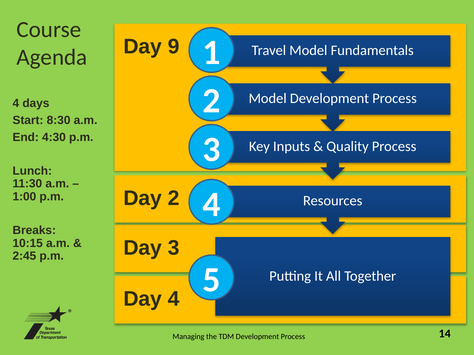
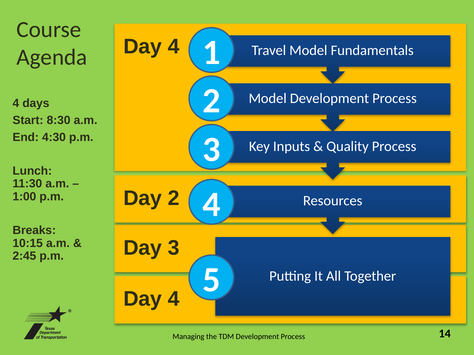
9 at (174, 47): 9 -> 4
